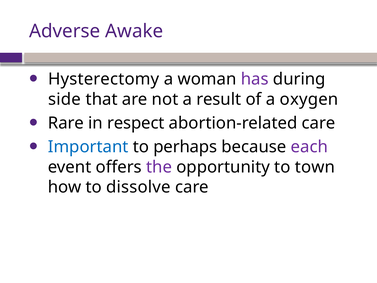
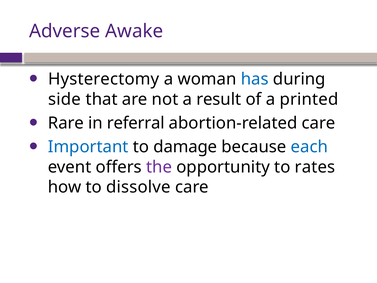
has colour: purple -> blue
oxygen: oxygen -> printed
respect: respect -> referral
perhaps: perhaps -> damage
each colour: purple -> blue
town: town -> rates
